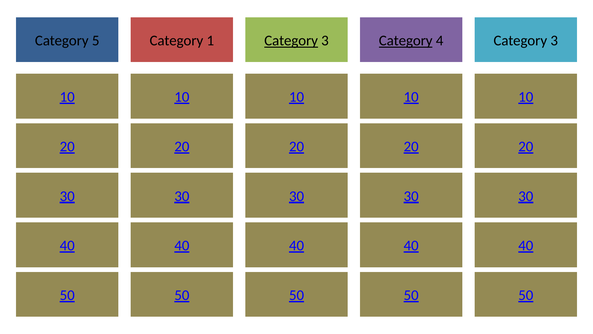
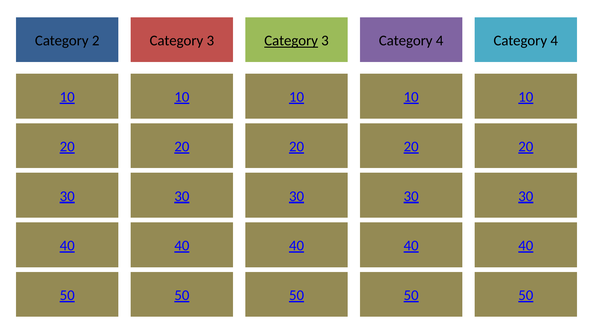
5: 5 -> 2
1 at (210, 41): 1 -> 3
Category at (406, 41) underline: present -> none
3 at (554, 41): 3 -> 4
